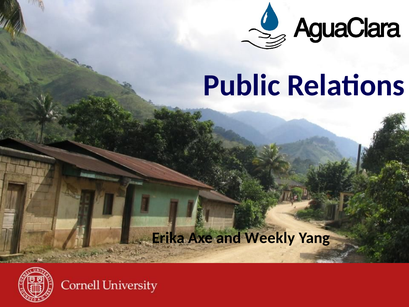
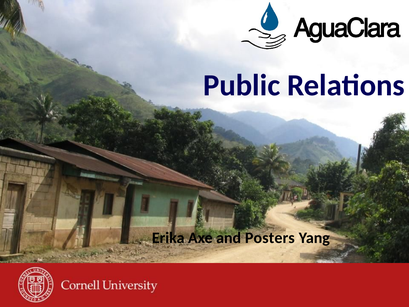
Weekly: Weekly -> Posters
